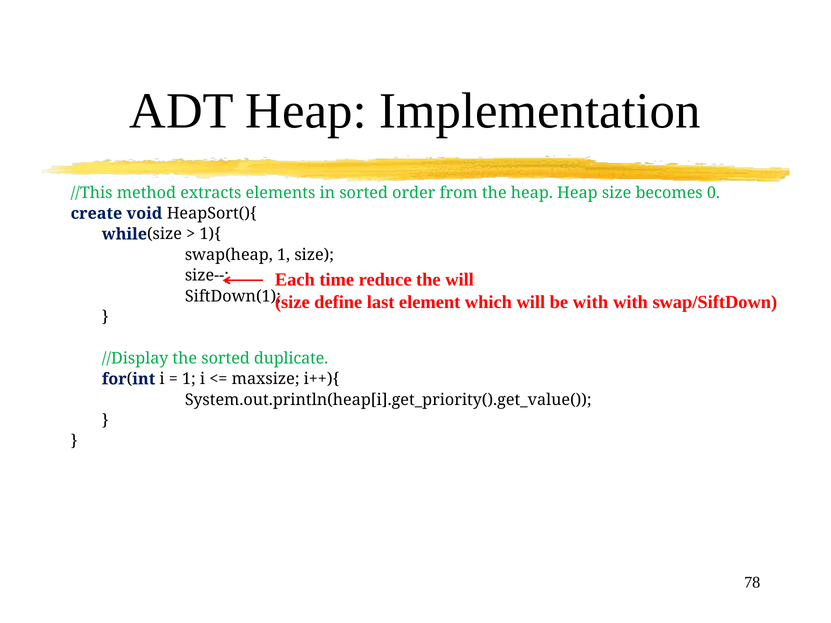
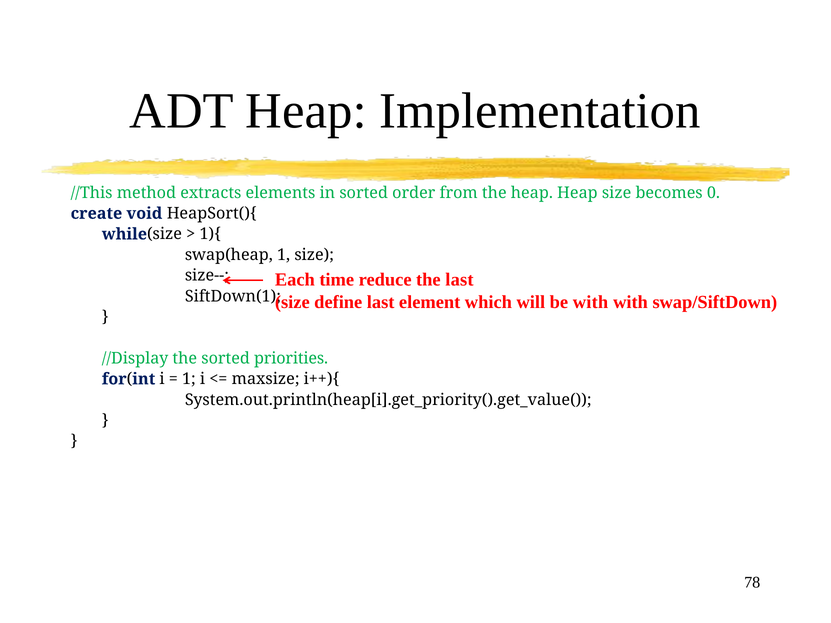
the will: will -> last
duplicate: duplicate -> priorities
